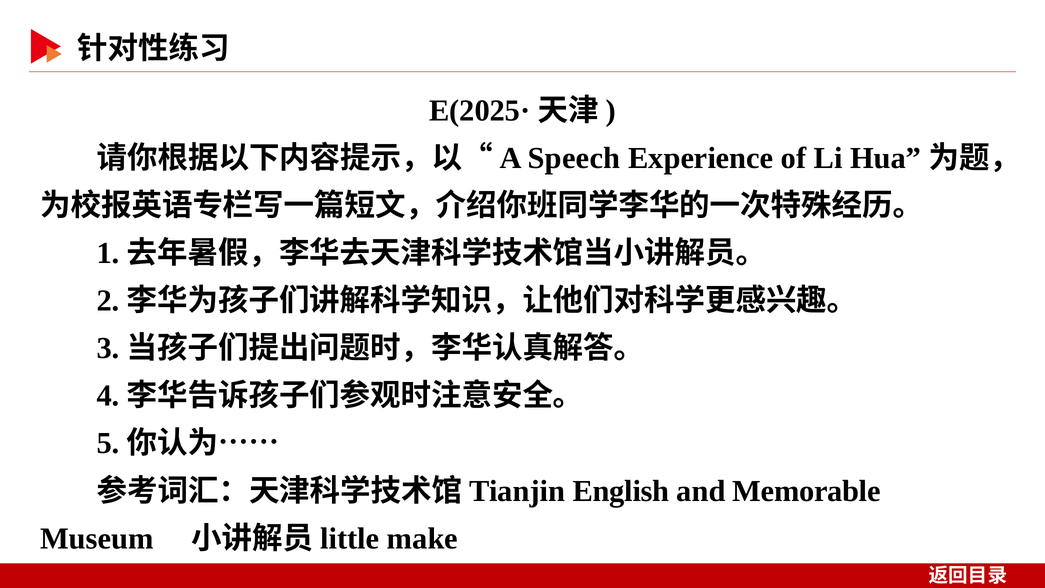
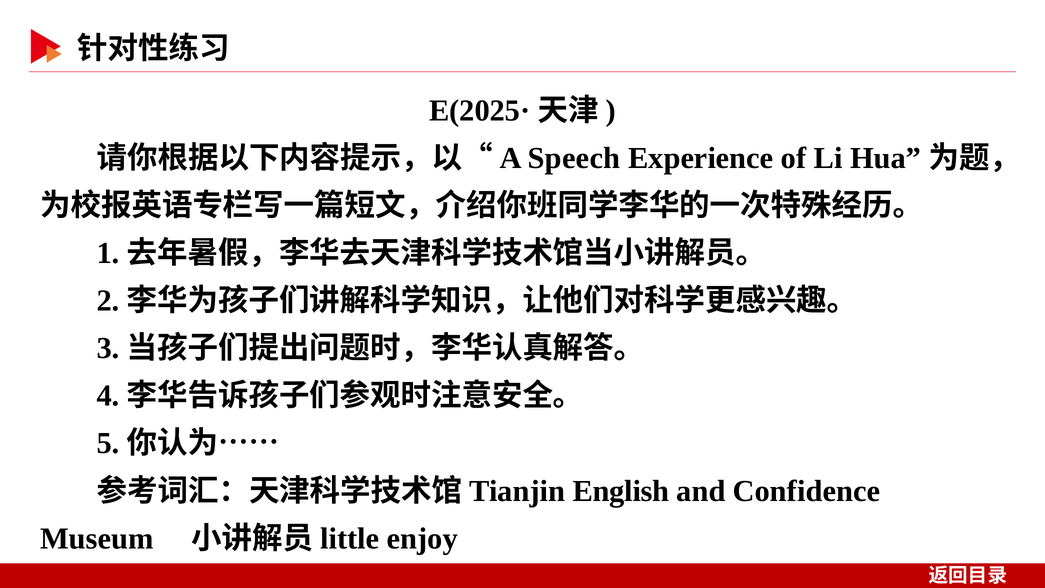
Memorable: Memorable -> Confidence
make: make -> enjoy
